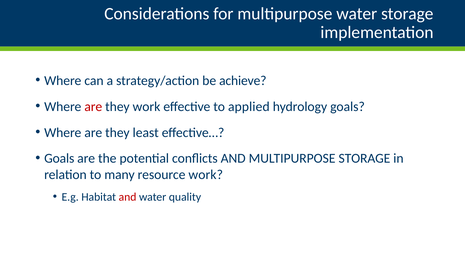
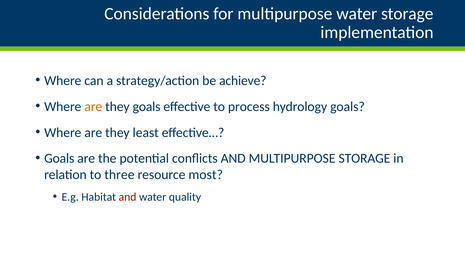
are at (93, 106) colour: red -> orange
they work: work -> goals
applied: applied -> process
many: many -> three
resource work: work -> most
